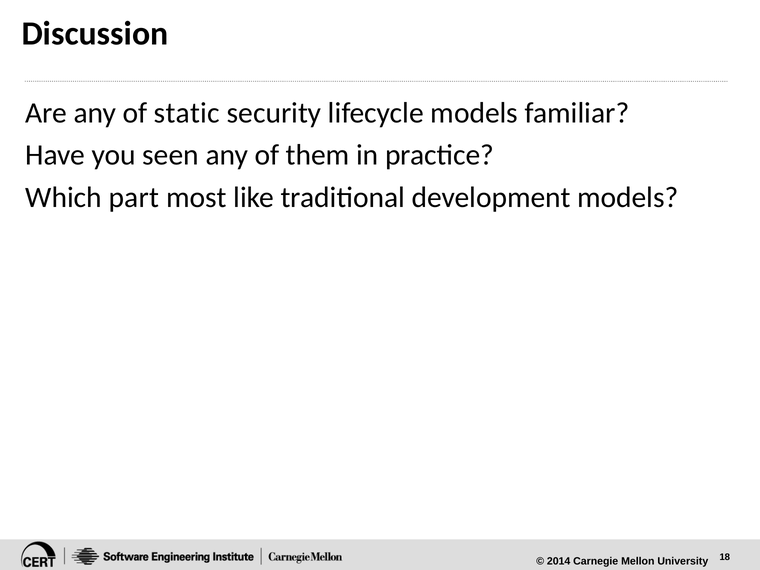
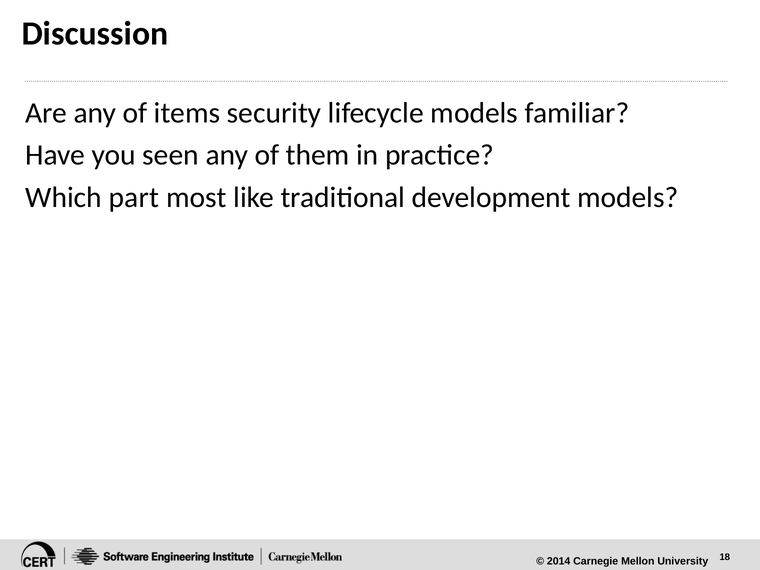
static: static -> items
